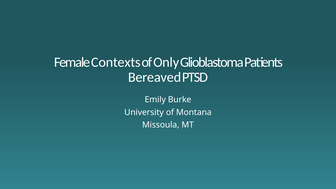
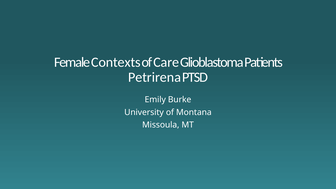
Only: Only -> Care
Bereaved: Bereaved -> Petrirena
